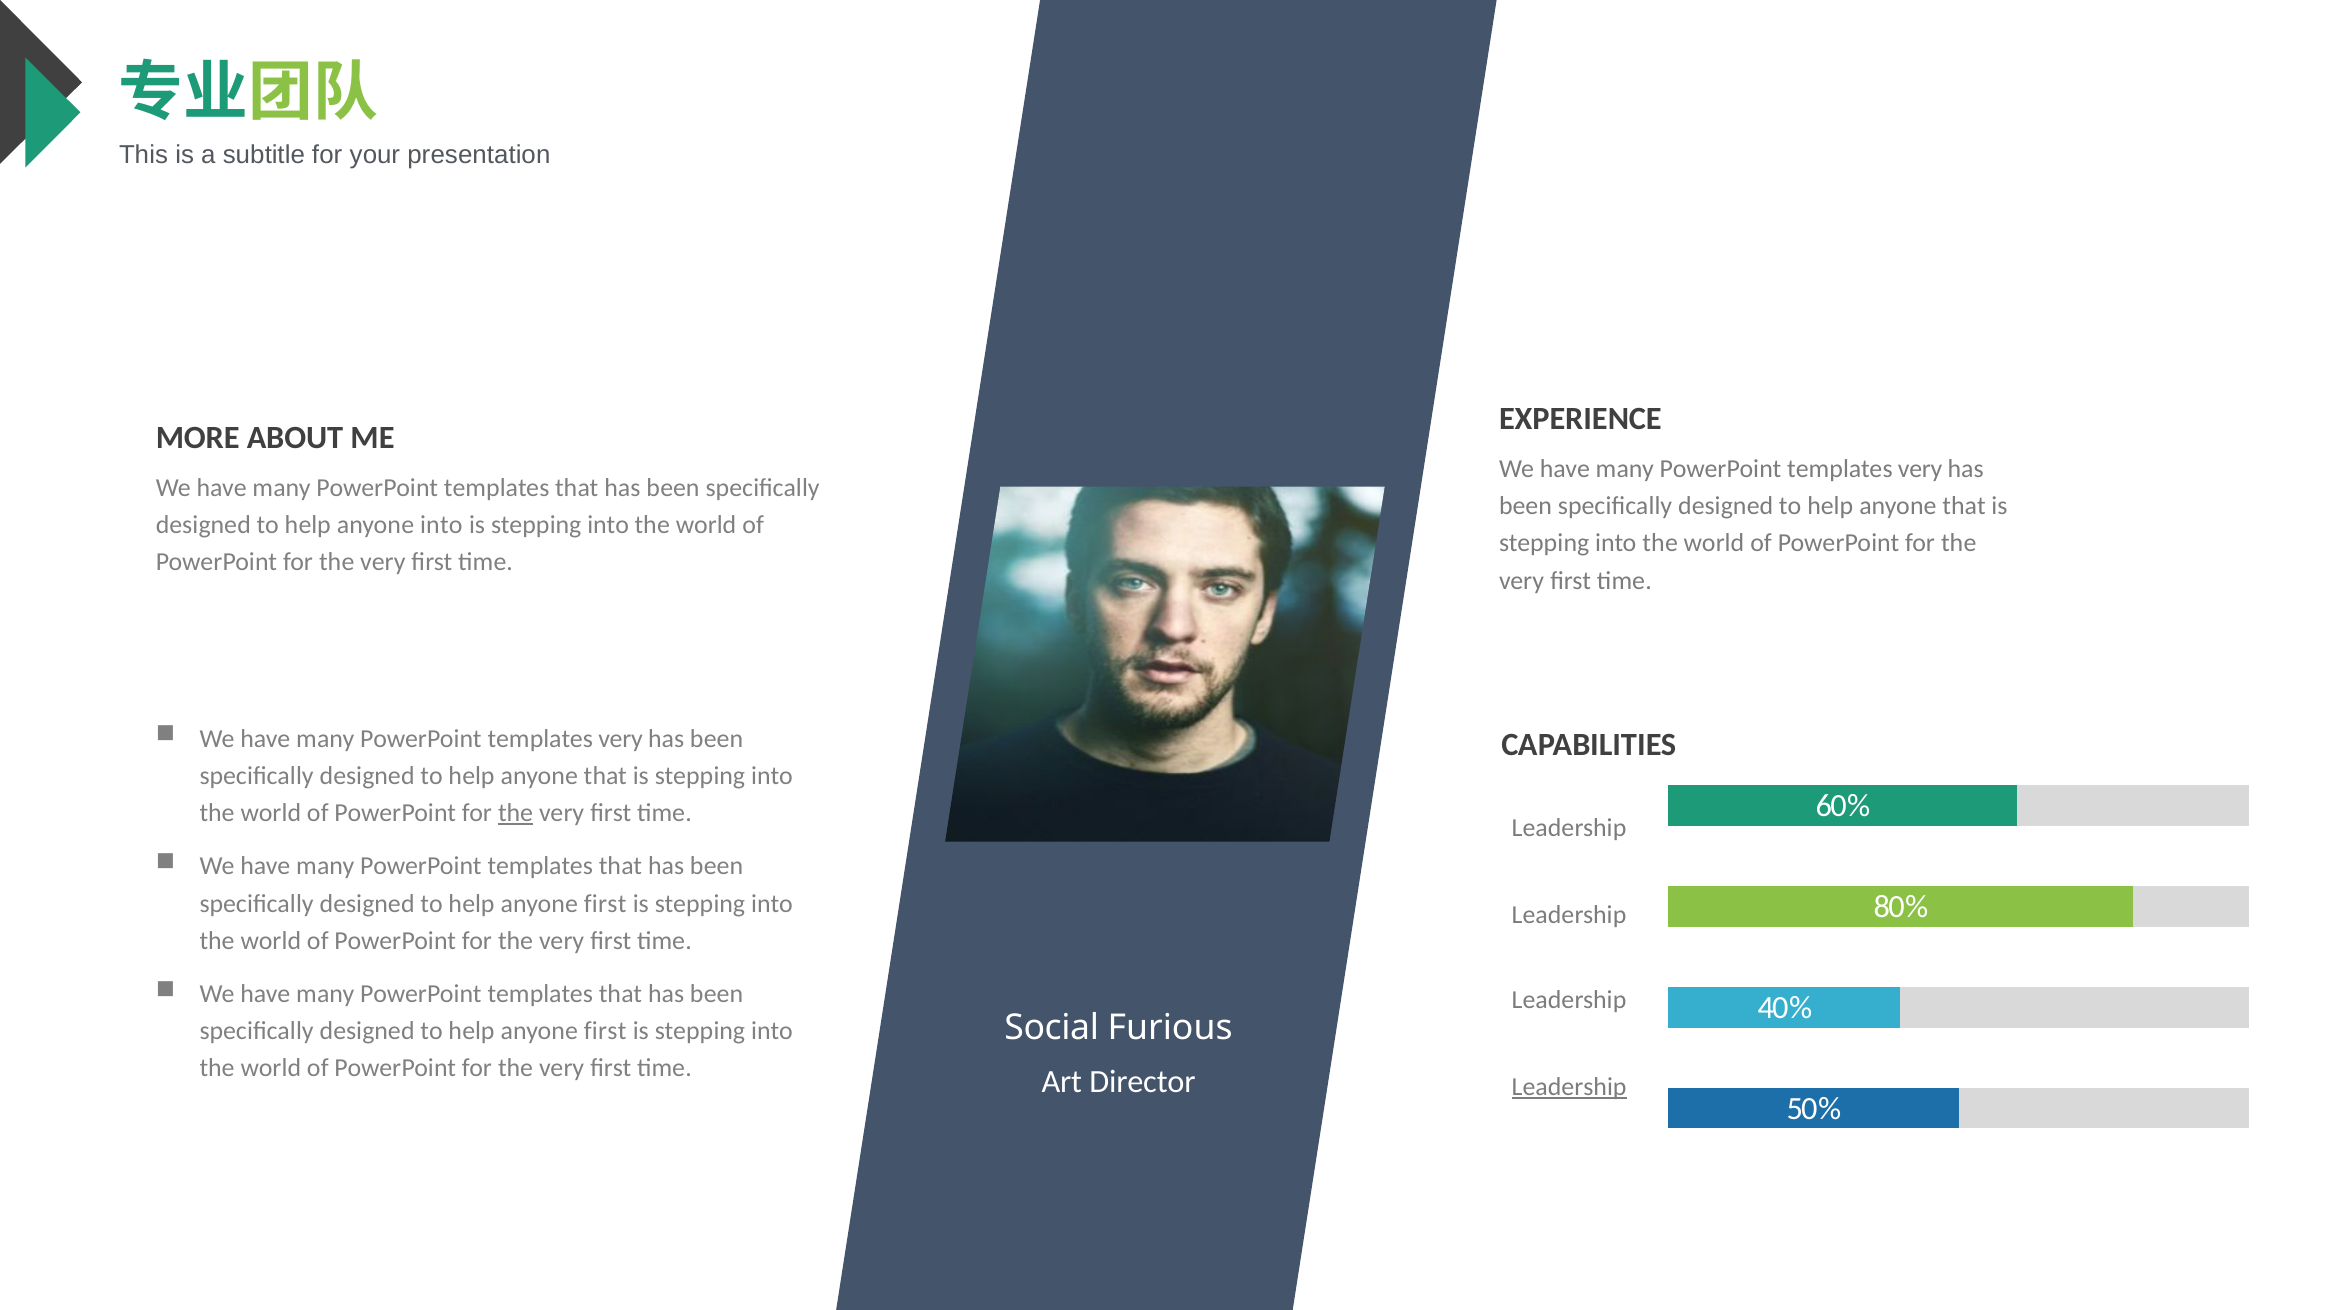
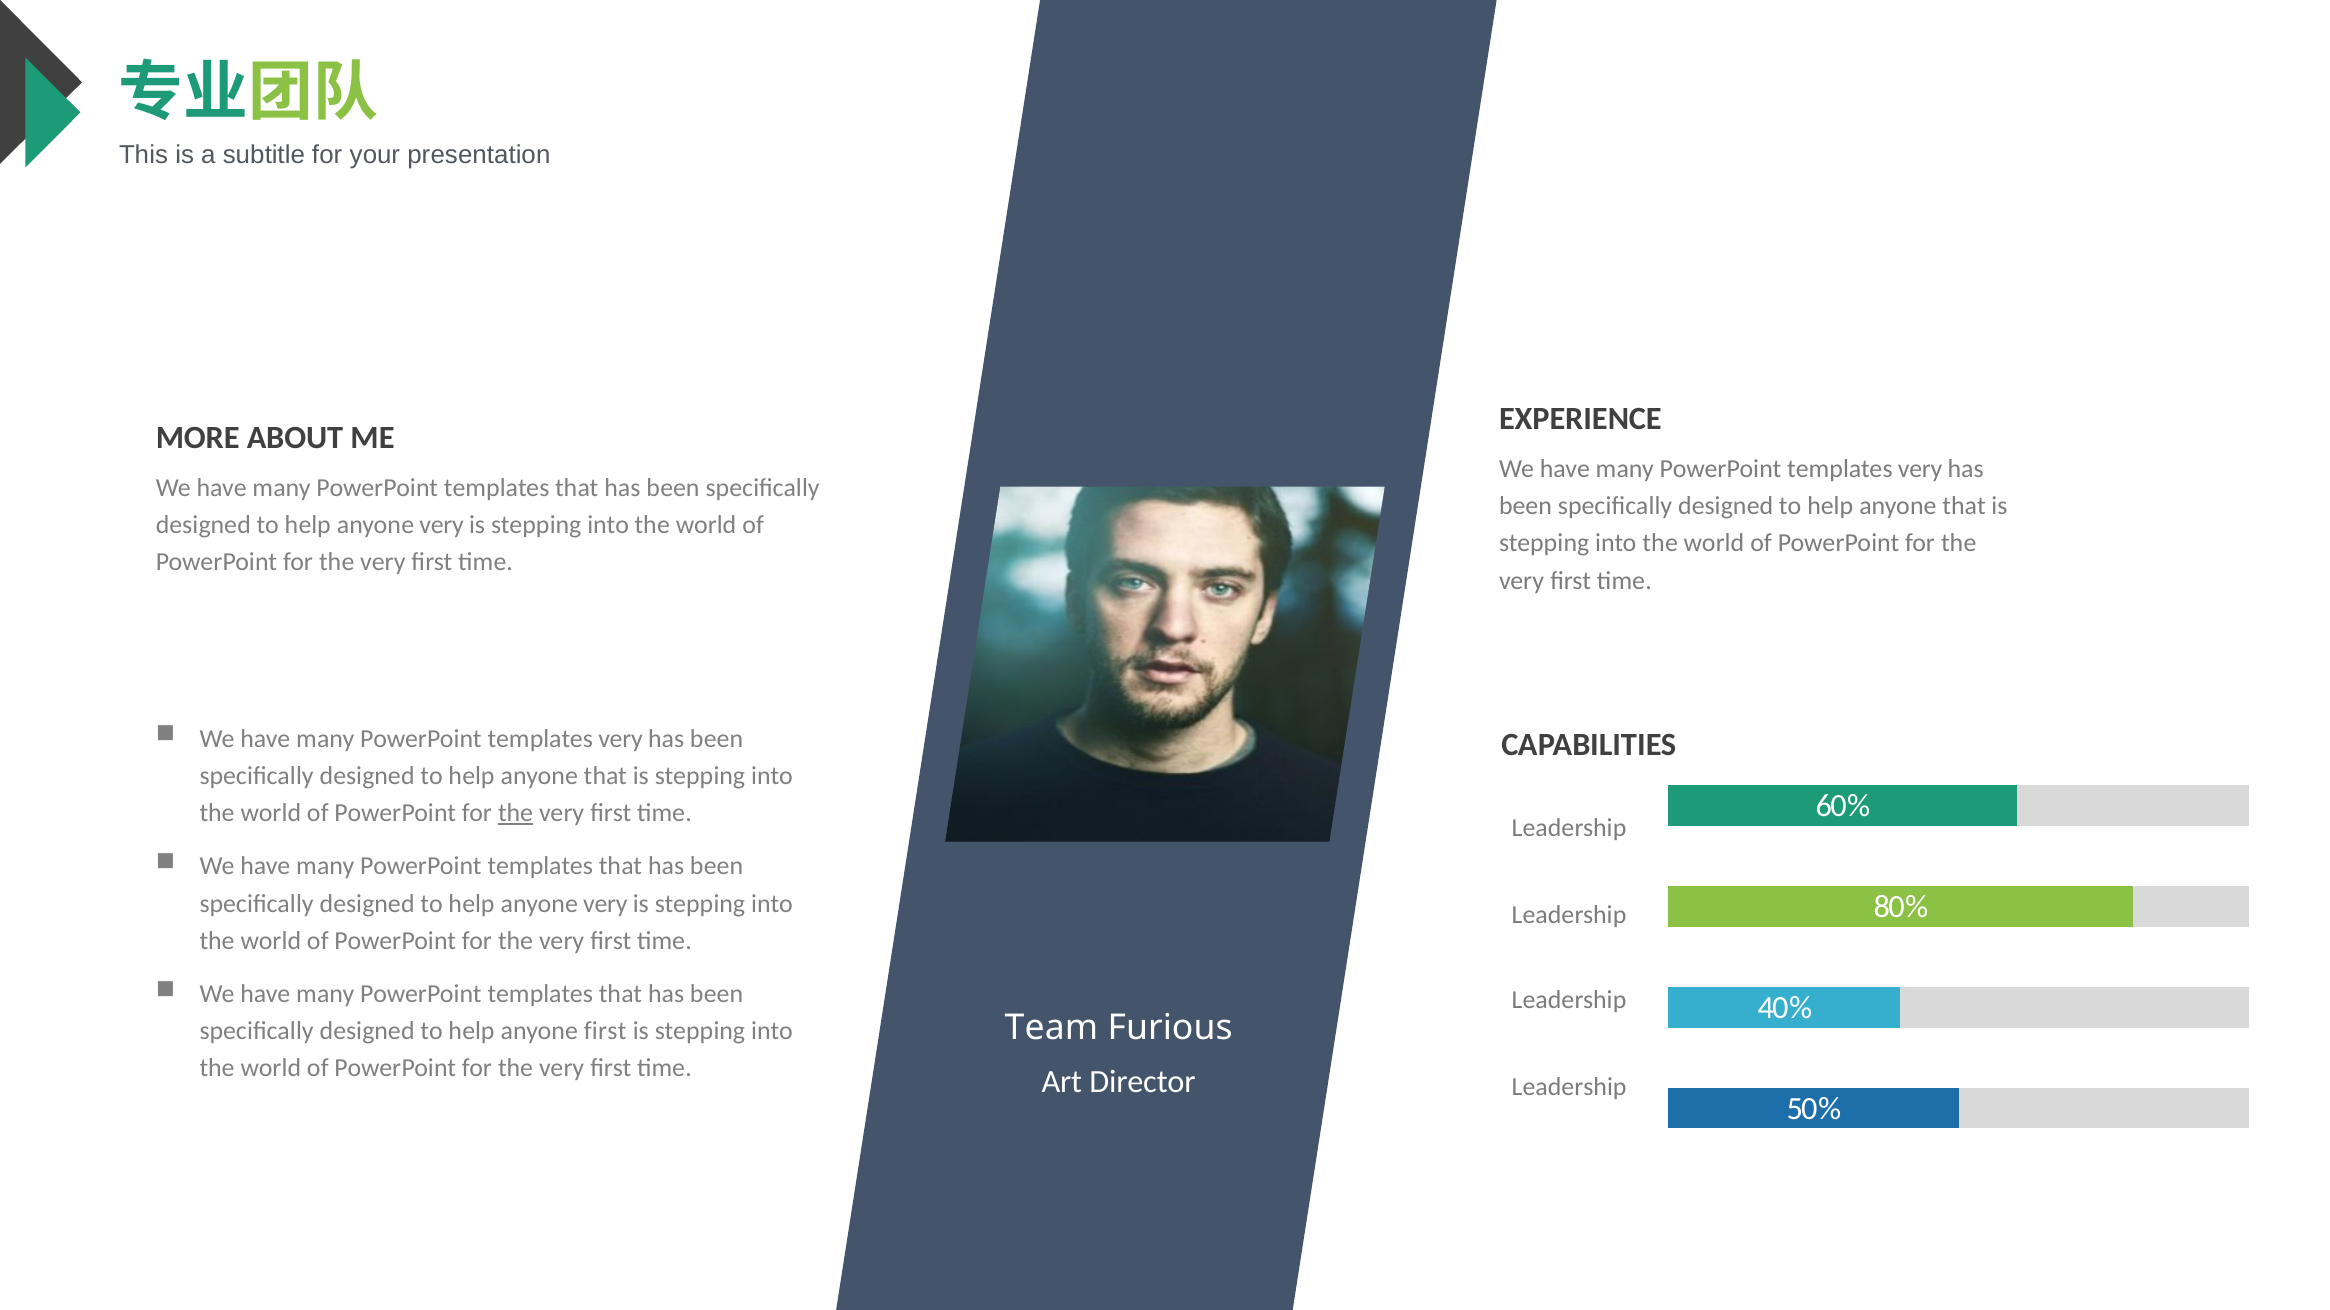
into at (441, 525): into -> very
first at (605, 904): first -> very
Social: Social -> Team
Leadership at (1569, 1087) underline: present -> none
